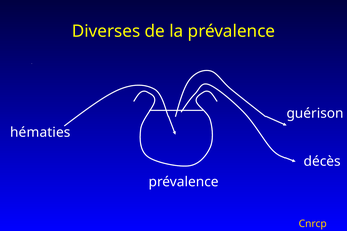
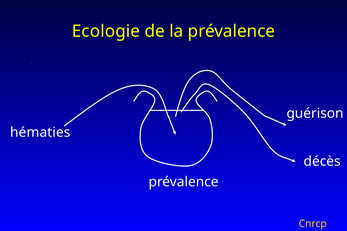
Diverses: Diverses -> Ecologie
